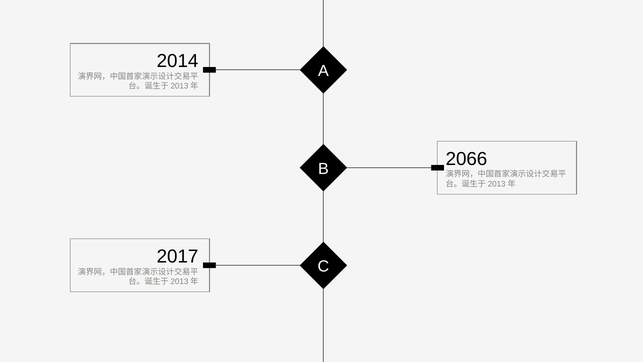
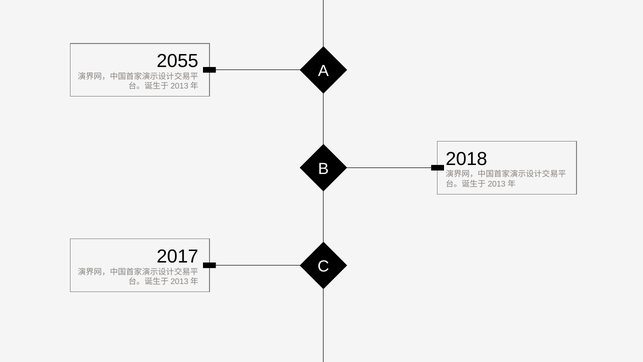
2014: 2014 -> 2055
2066: 2066 -> 2018
